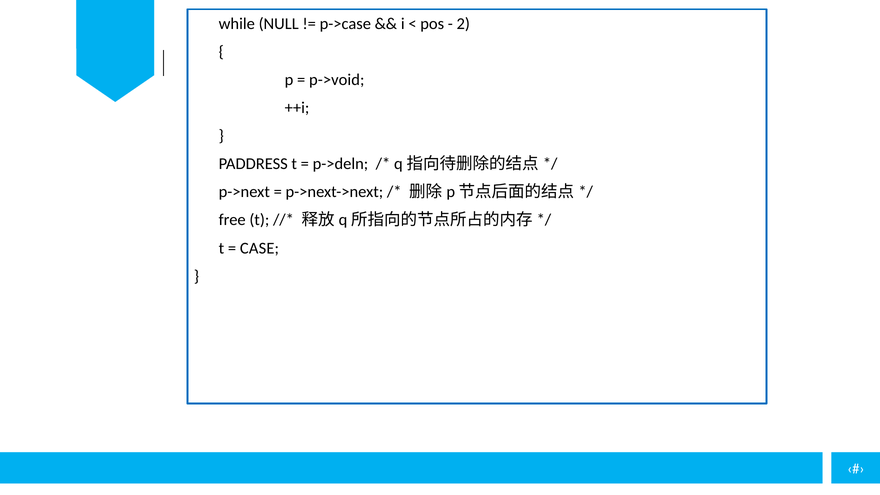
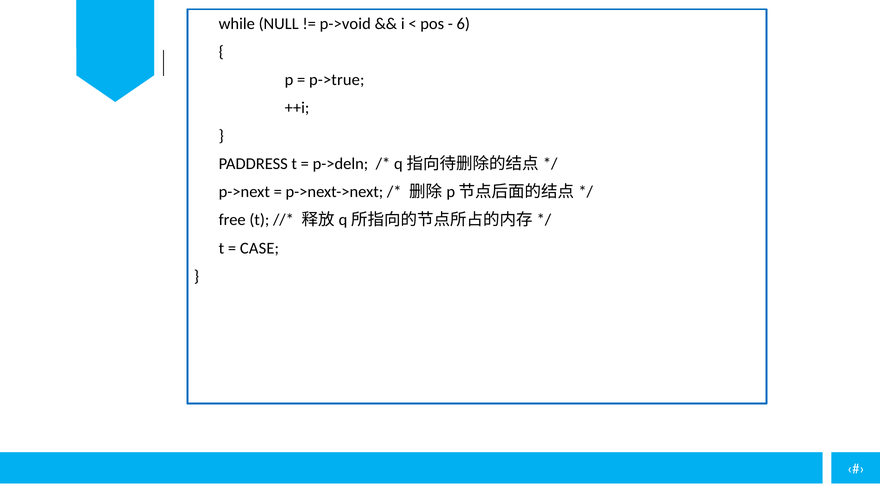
p->case: p->case -> p->void
2: 2 -> 6
p->void: p->void -> p->true
